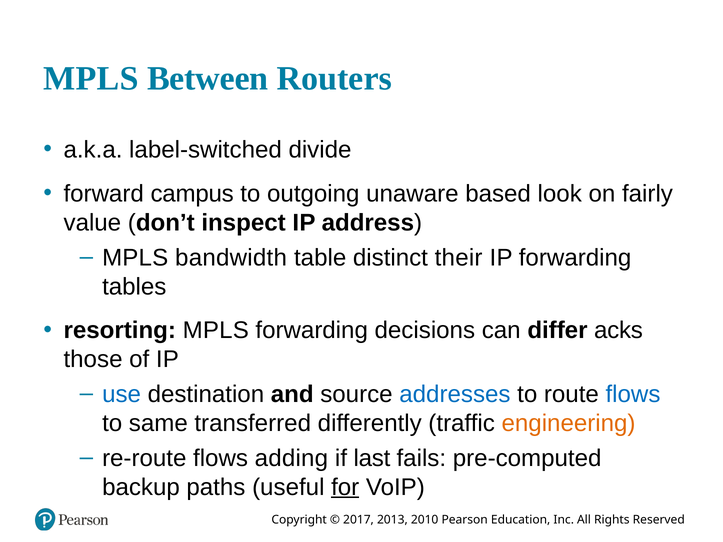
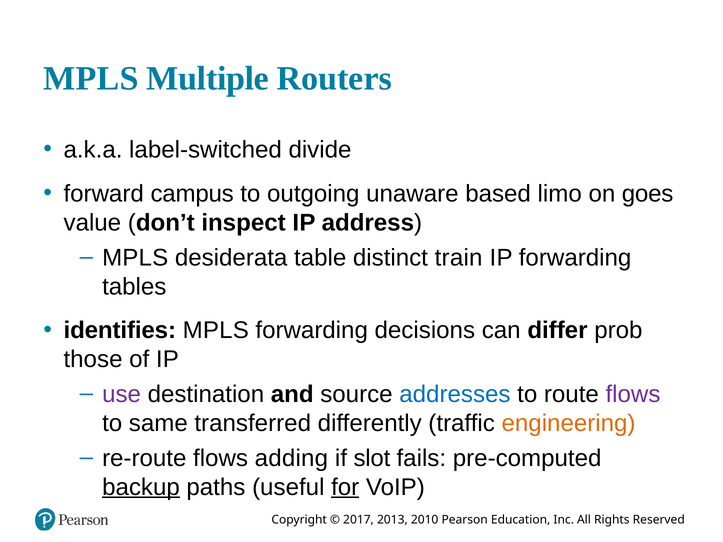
Between: Between -> Multiple
look: look -> limo
fairly: fairly -> goes
bandwidth: bandwidth -> desiderata
their: their -> train
resorting: resorting -> identifies
acks: acks -> prob
use colour: blue -> purple
flows at (633, 395) colour: blue -> purple
last: last -> slot
backup underline: none -> present
